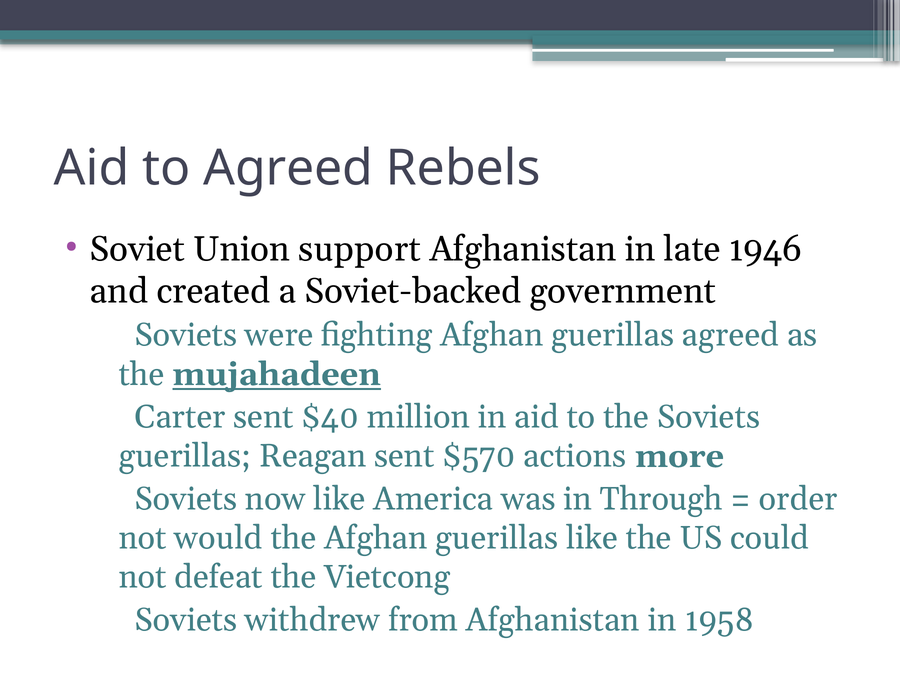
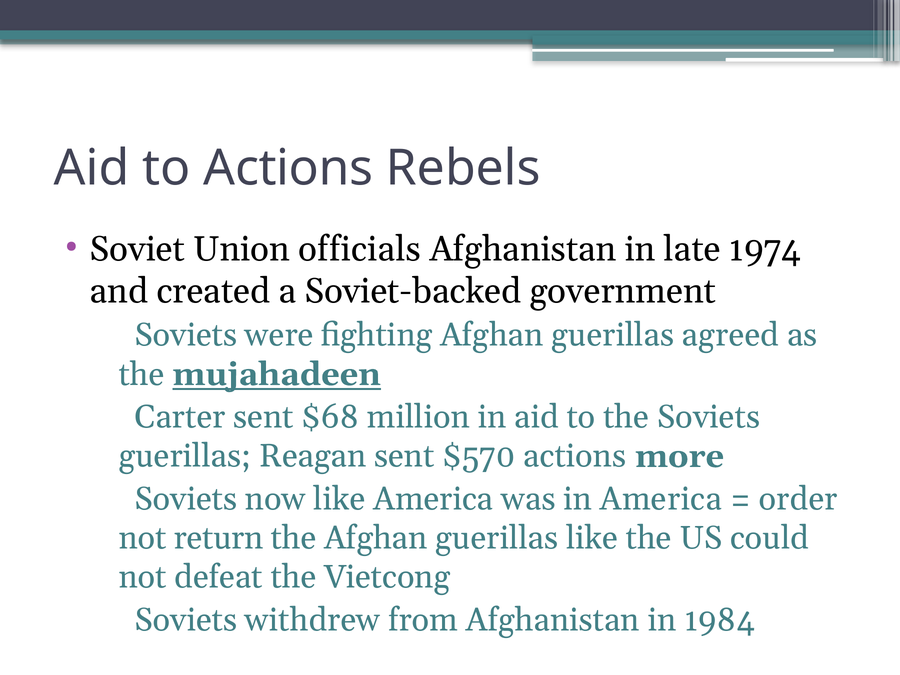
to Agreed: Agreed -> Actions
support: support -> officials
1946: 1946 -> 1974
$40: $40 -> $68
in Through: Through -> America
would: would -> return
1958: 1958 -> 1984
